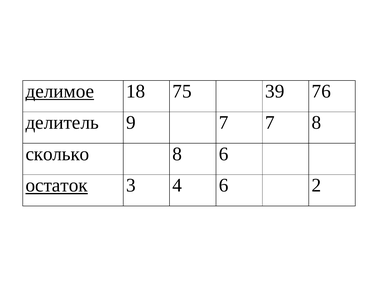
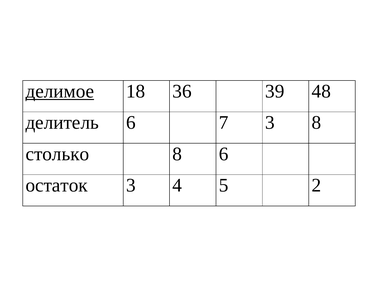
75: 75 -> 36
76: 76 -> 48
делитель 9: 9 -> 6
7 7: 7 -> 3
сколько: сколько -> столько
остаток underline: present -> none
4 6: 6 -> 5
